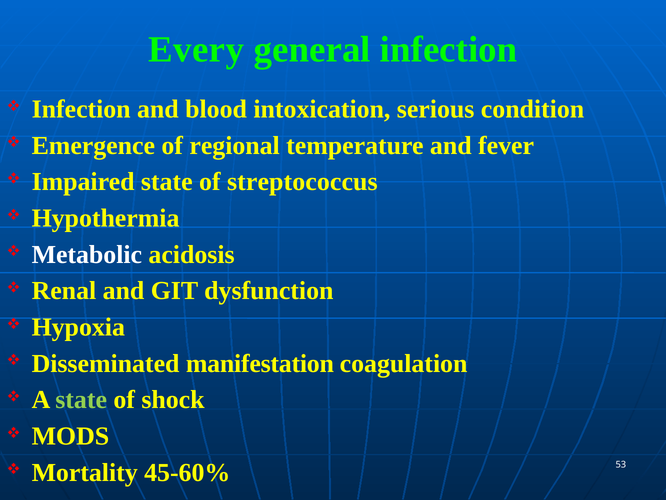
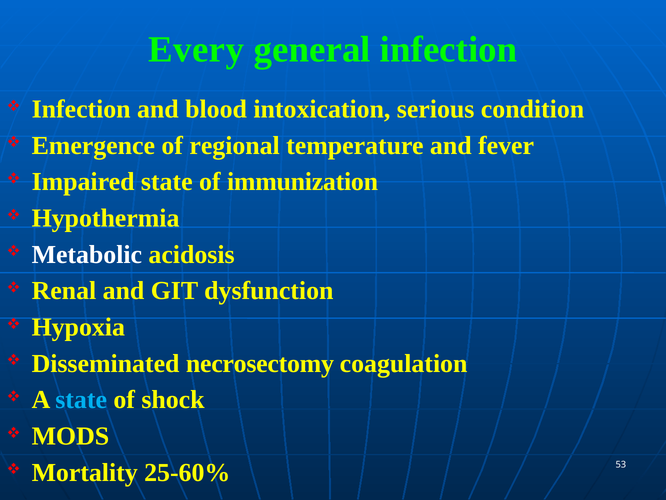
streptococcus: streptococcus -> immunization
manifestation: manifestation -> necrosectomy
state at (81, 399) colour: light green -> light blue
45-60%: 45-60% -> 25-60%
